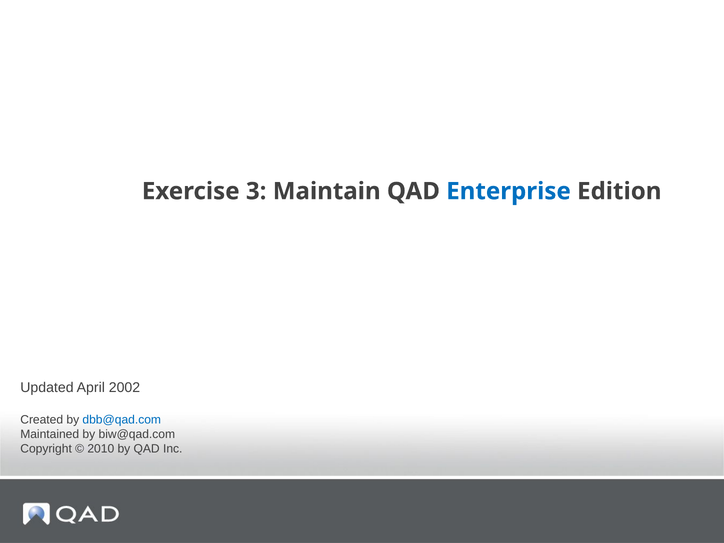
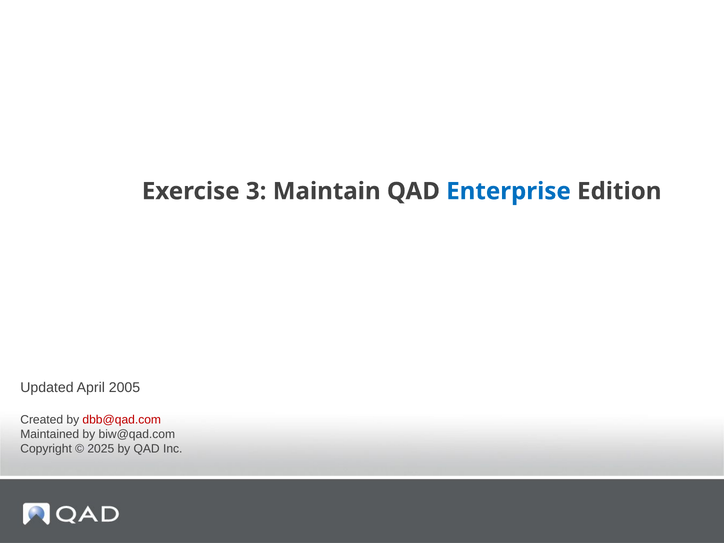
2002: 2002 -> 2005
dbb@qad.com colour: blue -> red
2010: 2010 -> 2025
